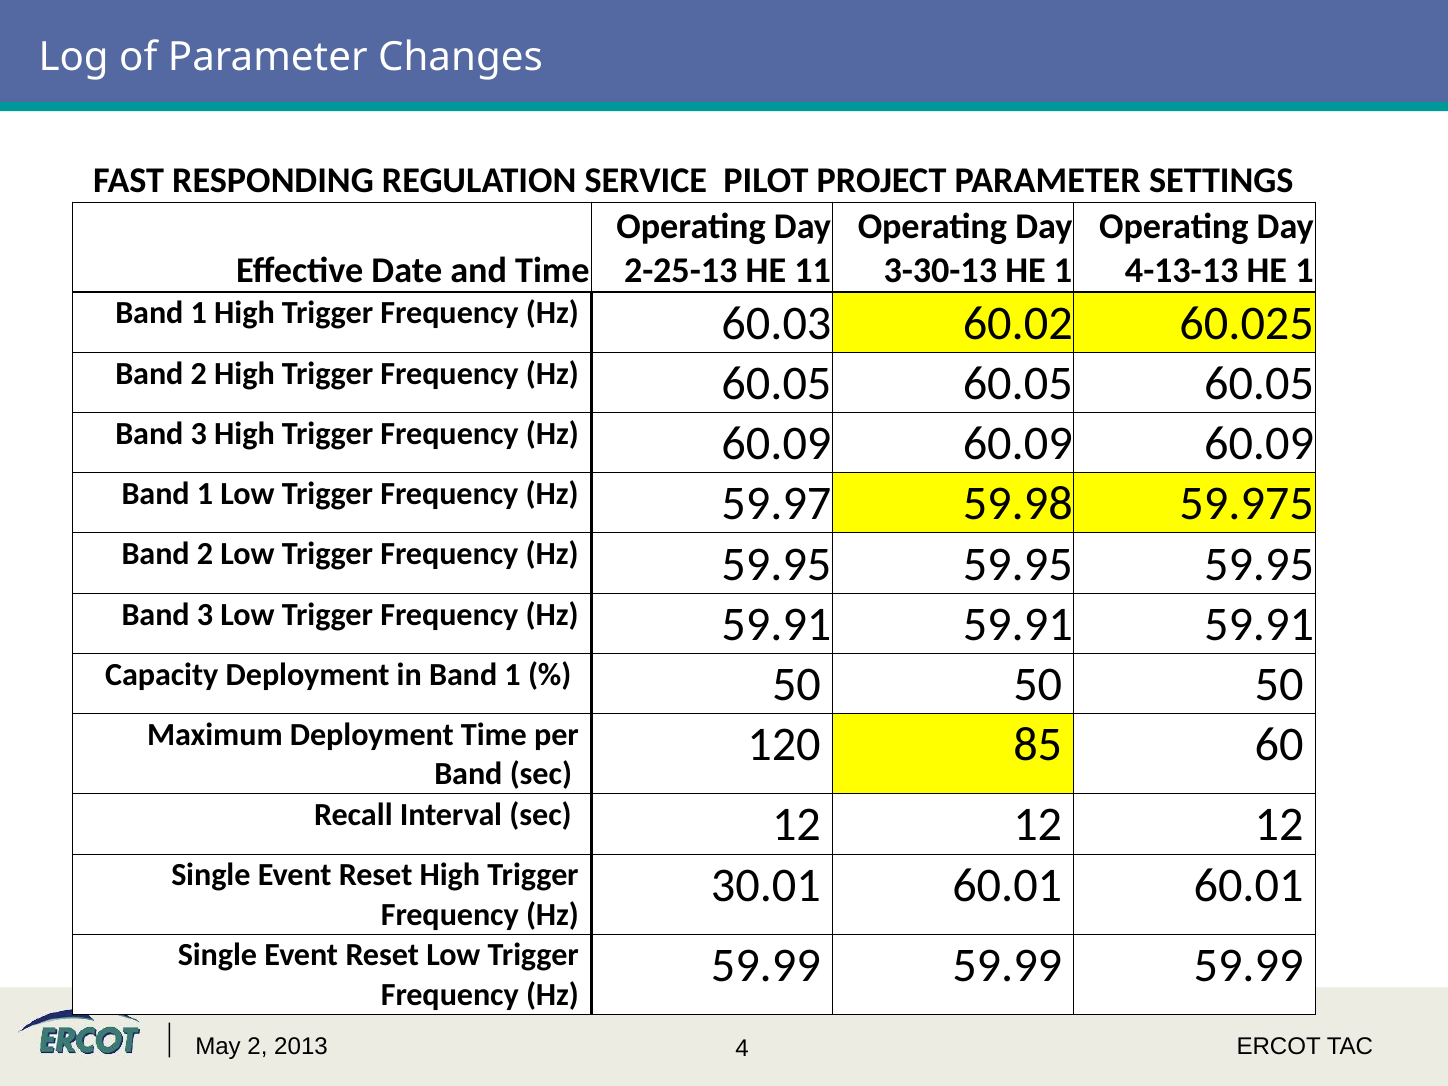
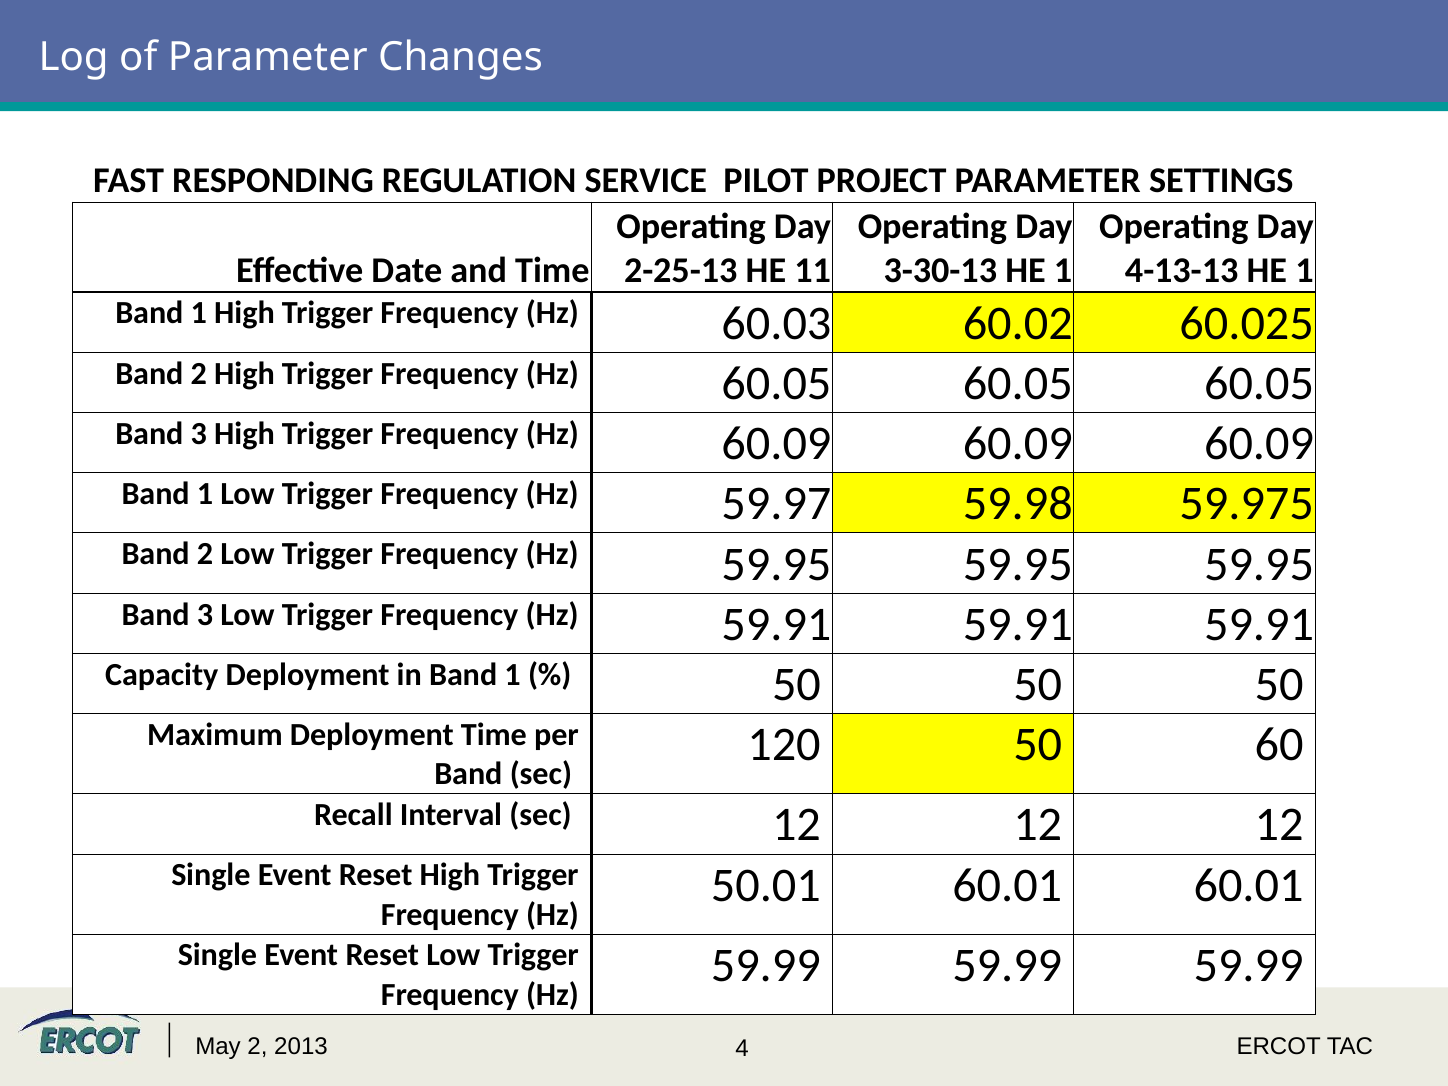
120 85: 85 -> 50
30.01: 30.01 -> 50.01
